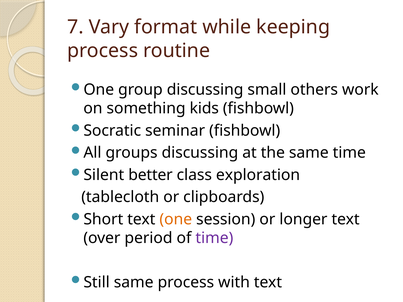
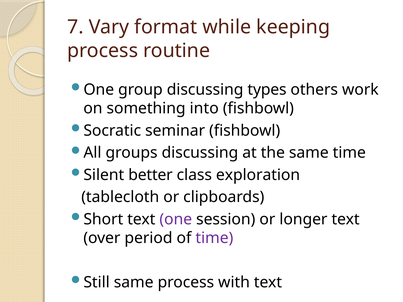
small: small -> types
kids: kids -> into
one at (176, 219) colour: orange -> purple
